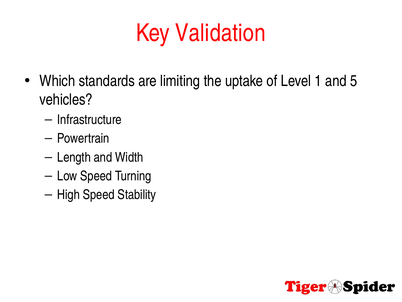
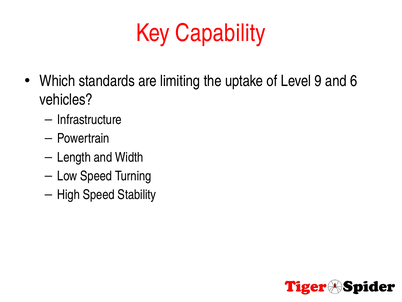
Validation: Validation -> Capability
1: 1 -> 9
5: 5 -> 6
